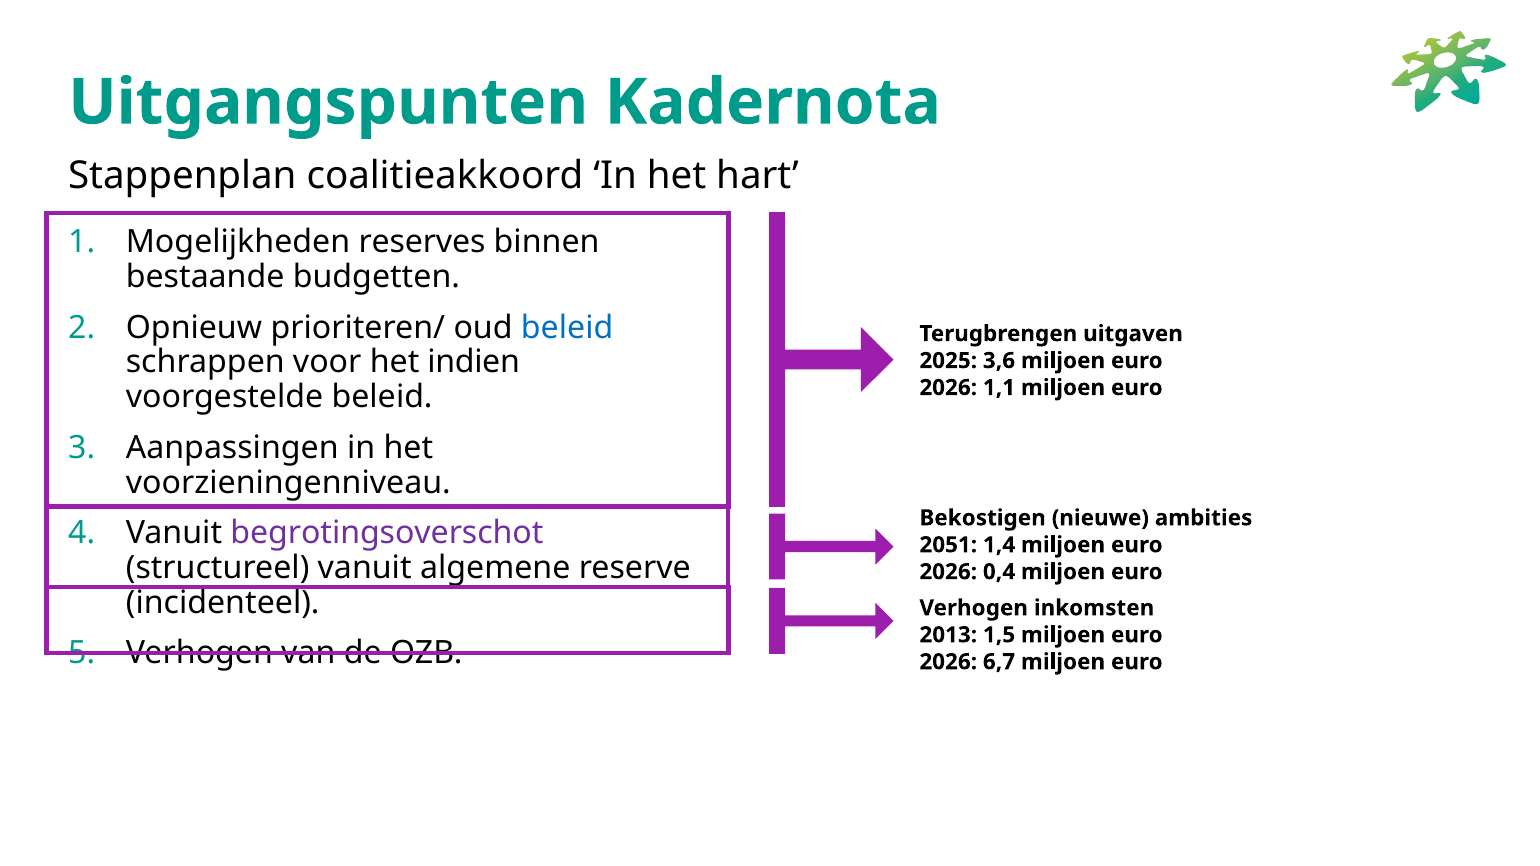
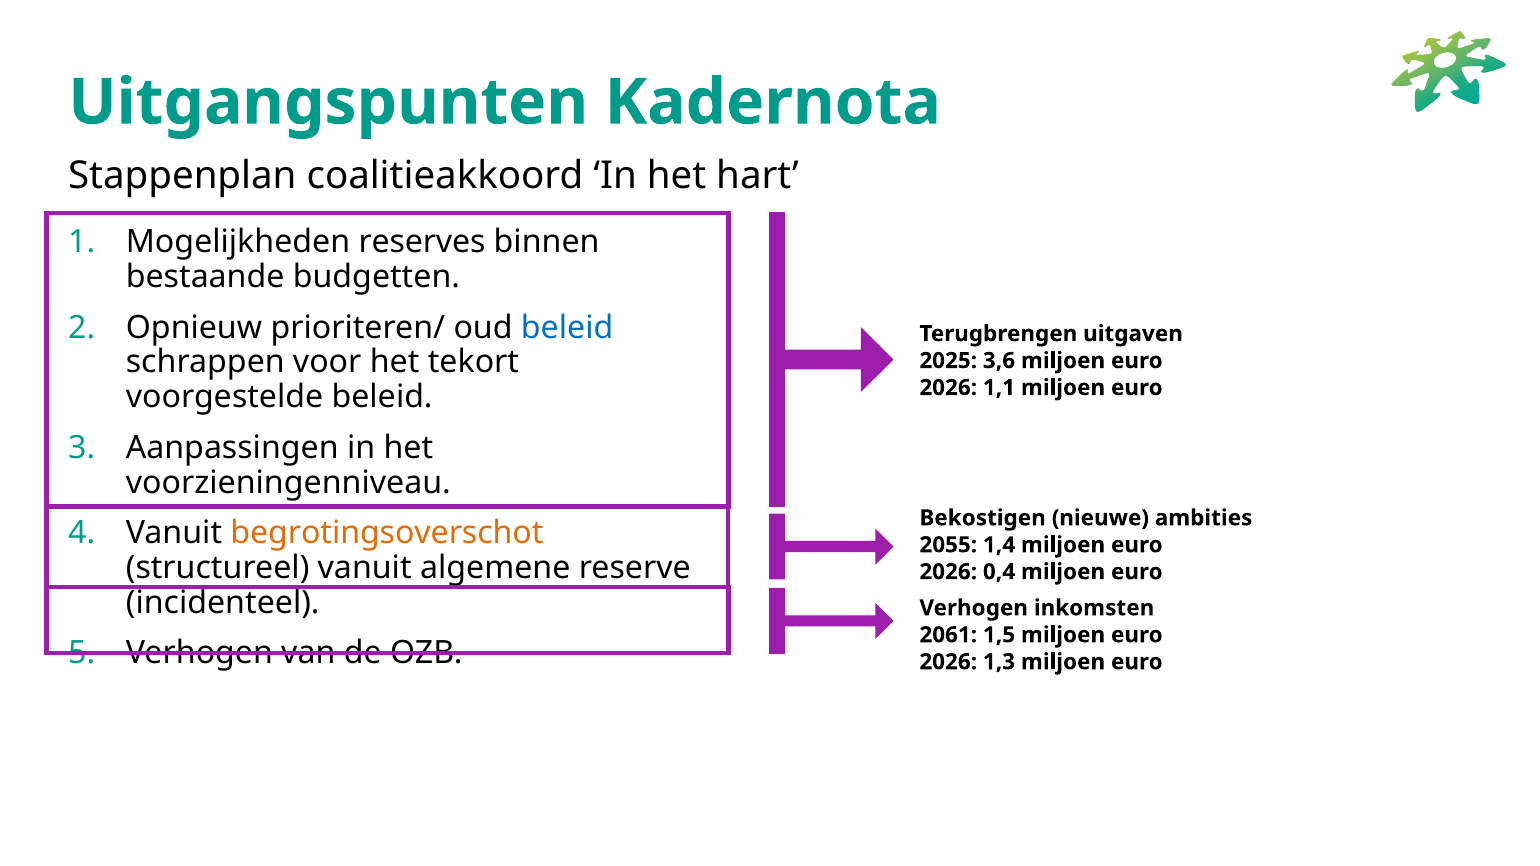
indien: indien -> tekort
begrotingsoverschot colour: purple -> orange
2051: 2051 -> 2055
2013: 2013 -> 2061
6,7: 6,7 -> 1,3
